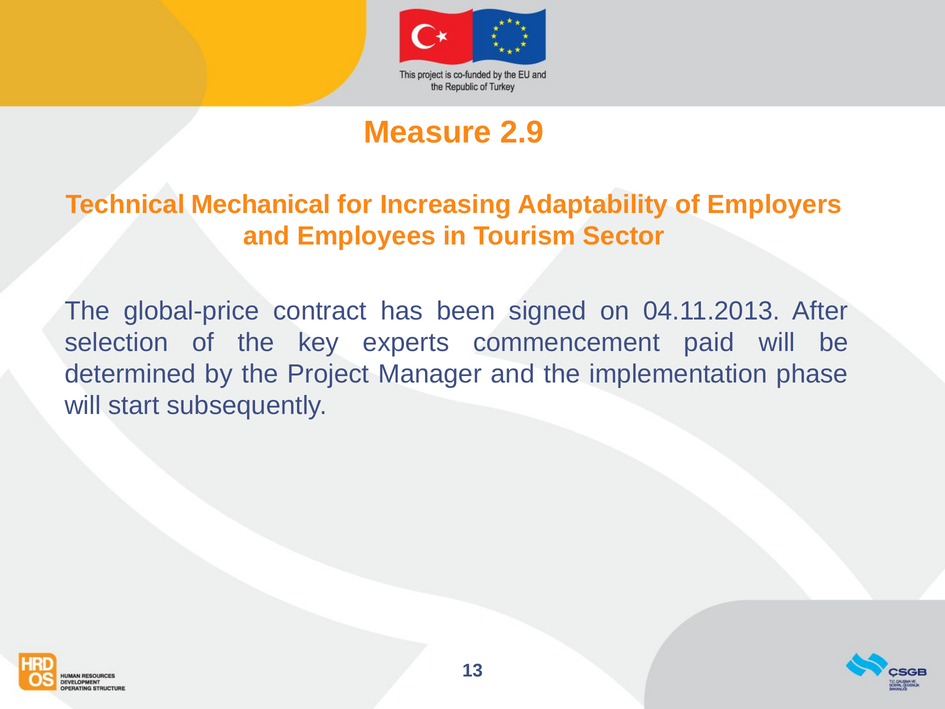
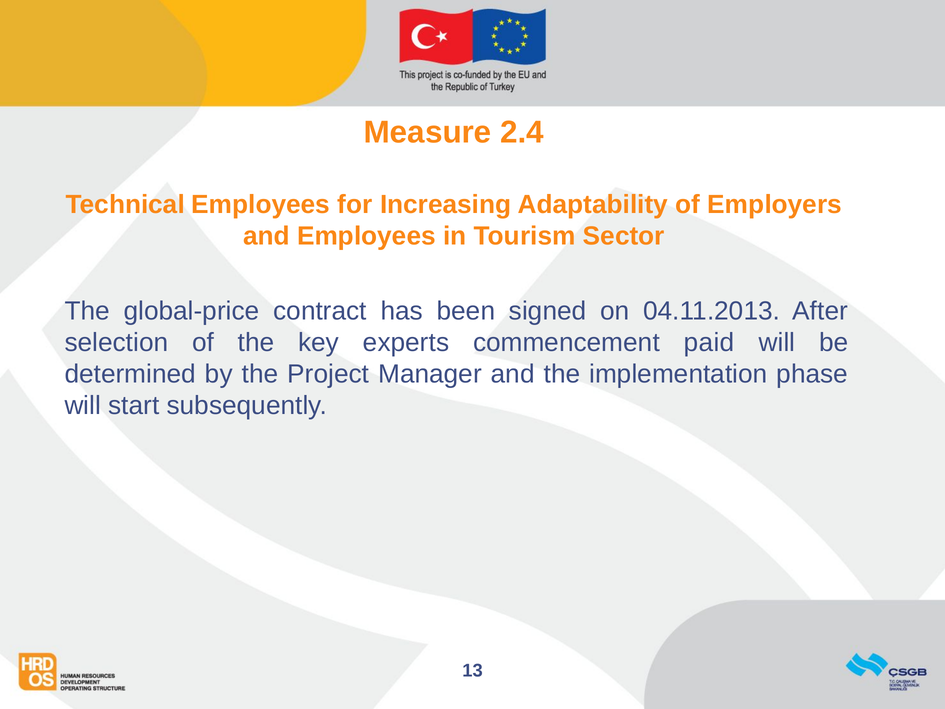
2.9: 2.9 -> 2.4
Technical Mechanical: Mechanical -> Employees
